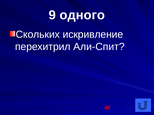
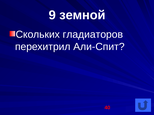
одного: одного -> земной
искривление: искривление -> гладиаторов
